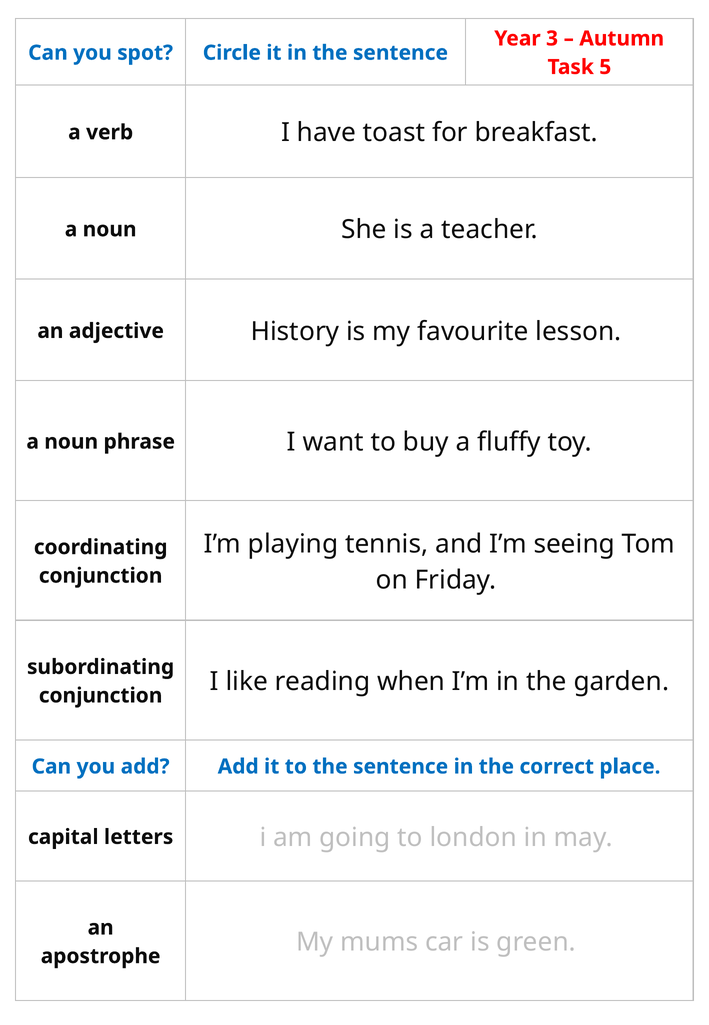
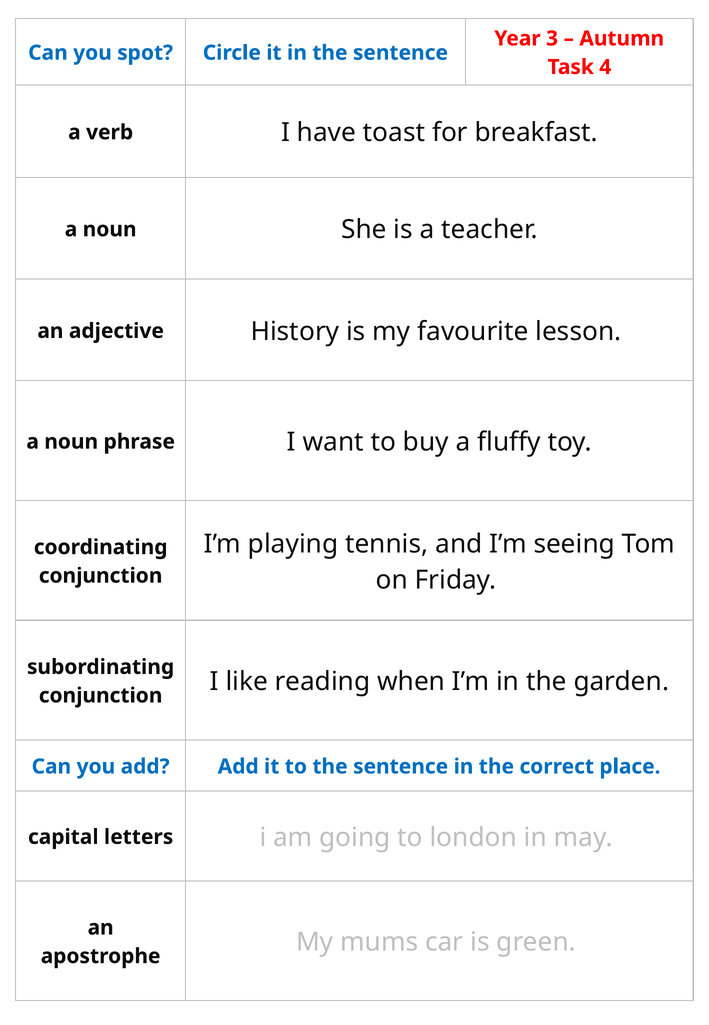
5: 5 -> 4
